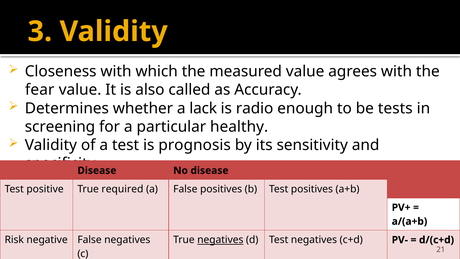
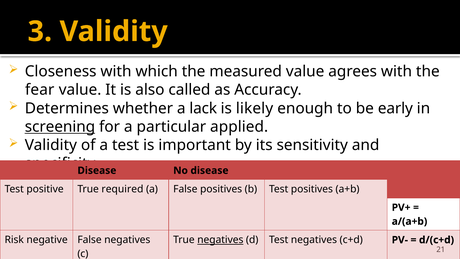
radio: radio -> likely
tests: tests -> early
screening underline: none -> present
healthy: healthy -> applied
prognosis: prognosis -> important
